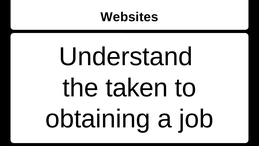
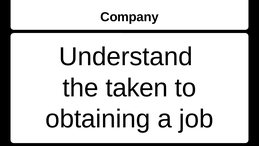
Websites: Websites -> Company
